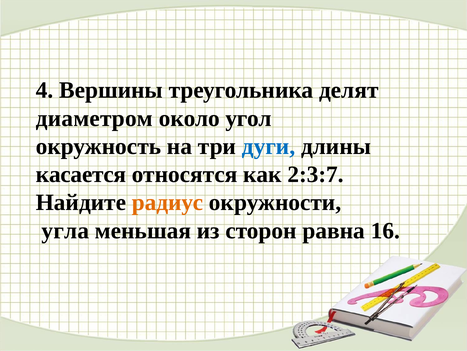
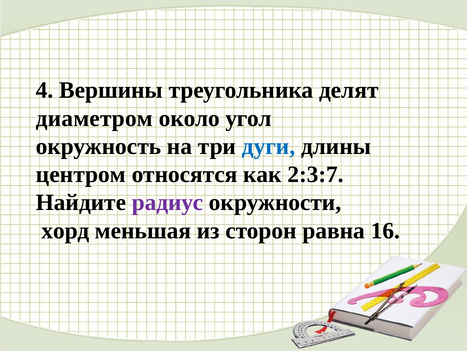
касается: касается -> центром
радиус colour: orange -> purple
угла: угла -> хорд
